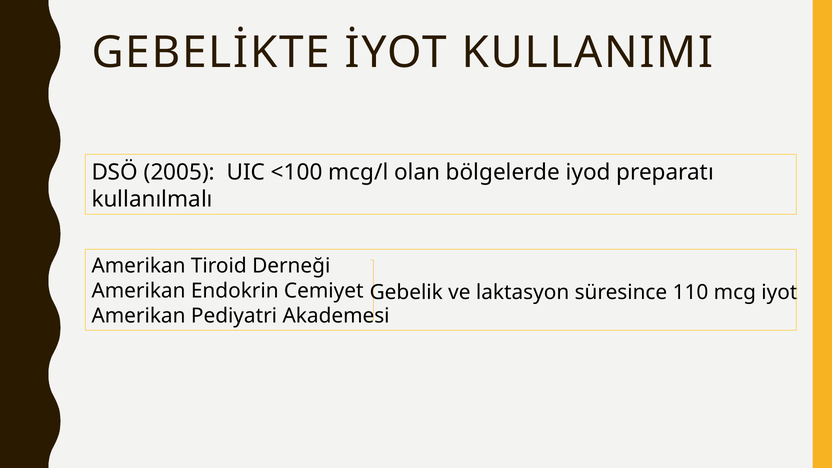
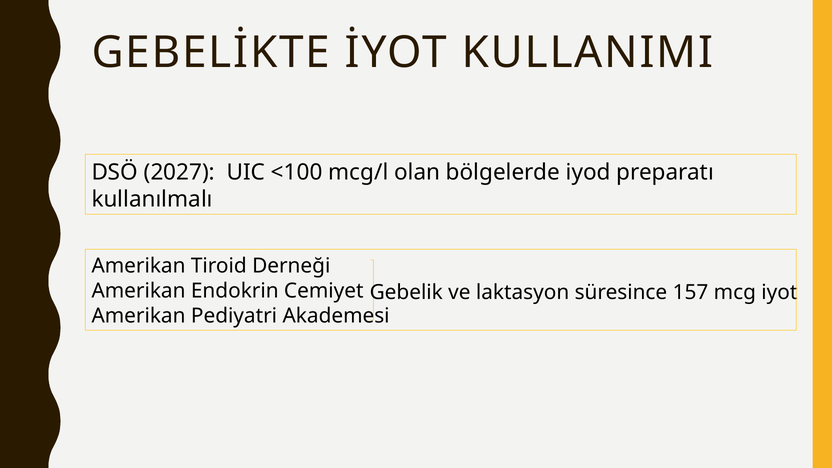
2005: 2005 -> 2027
110: 110 -> 157
